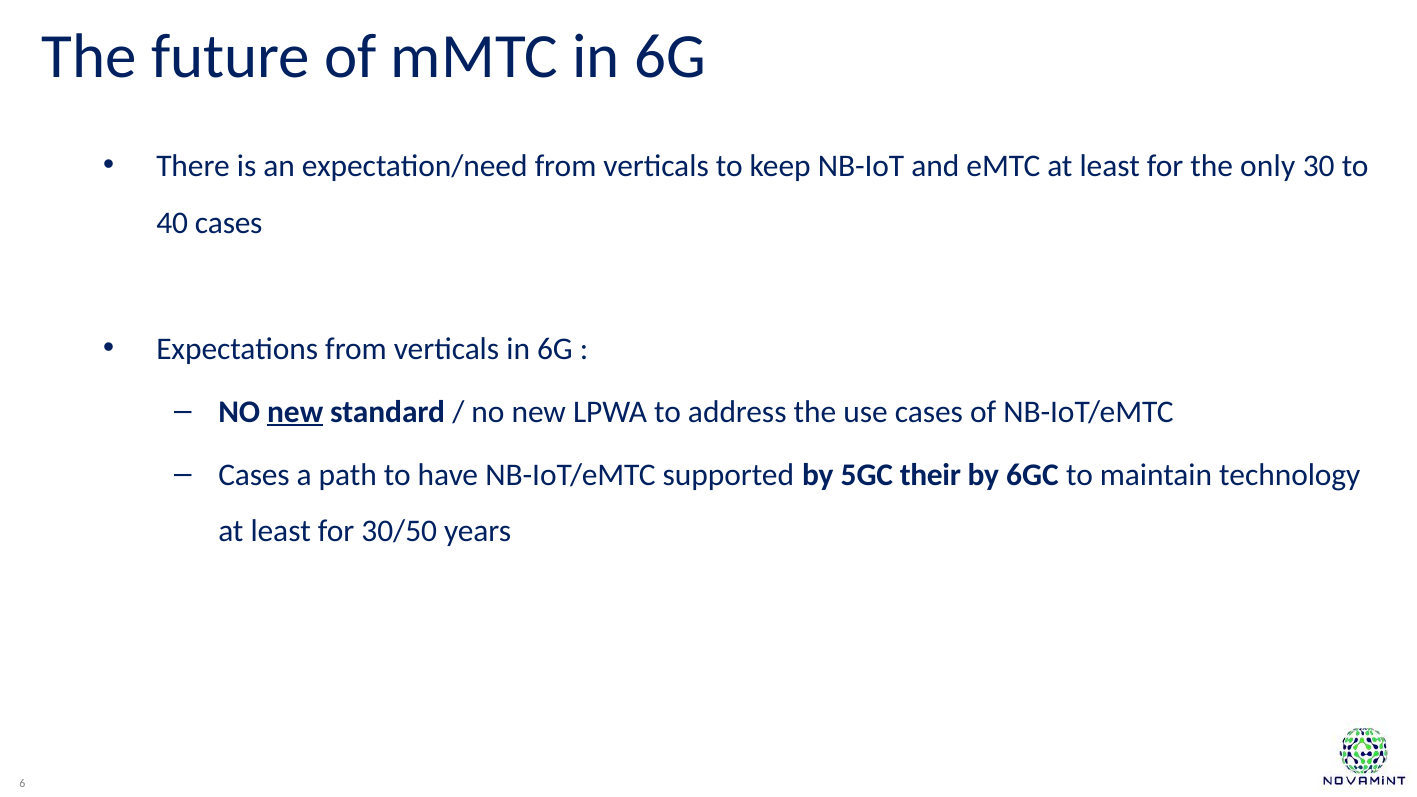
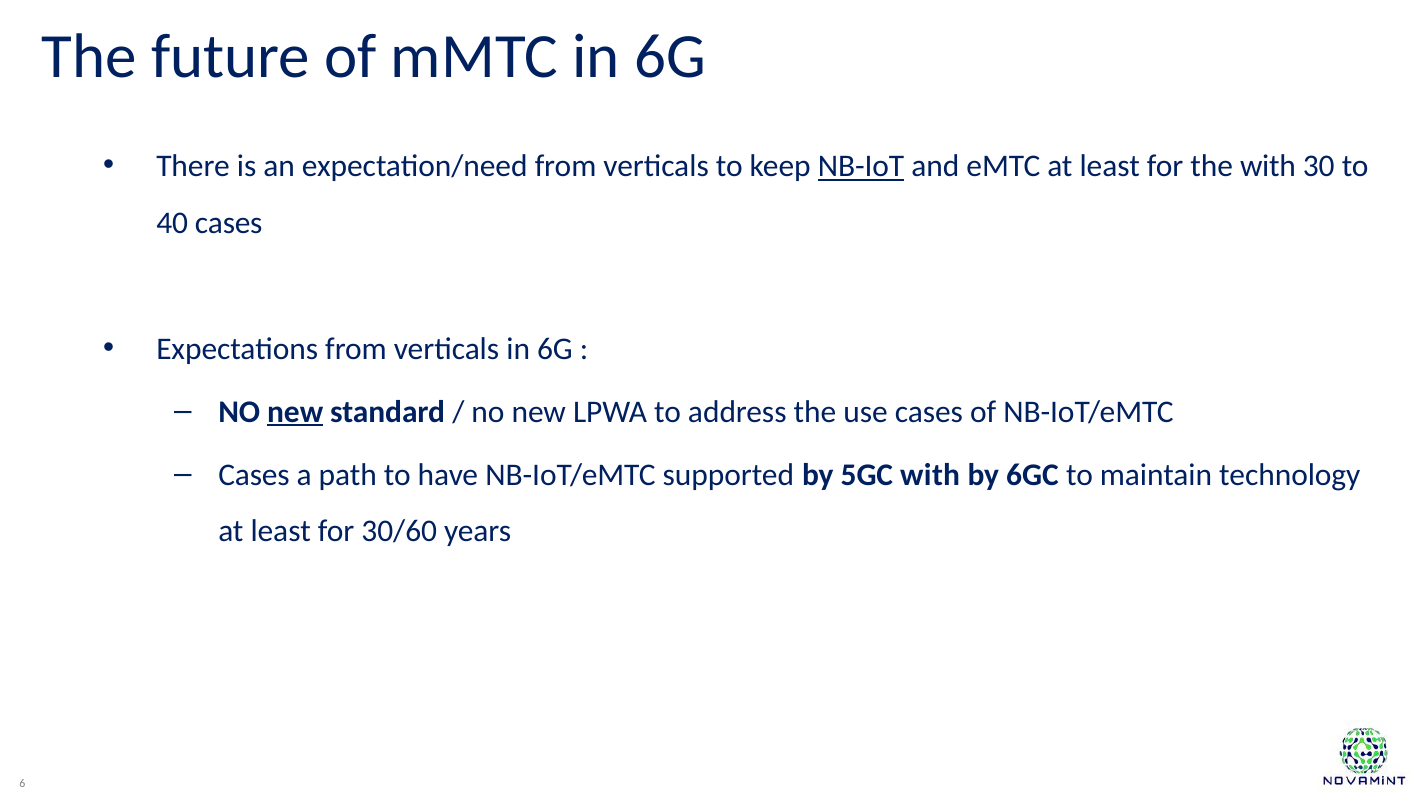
NB-IoT underline: none -> present
the only: only -> with
5GC their: their -> with
30/50: 30/50 -> 30/60
